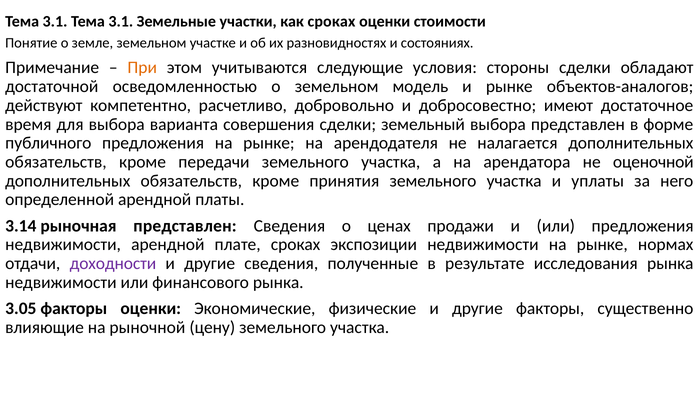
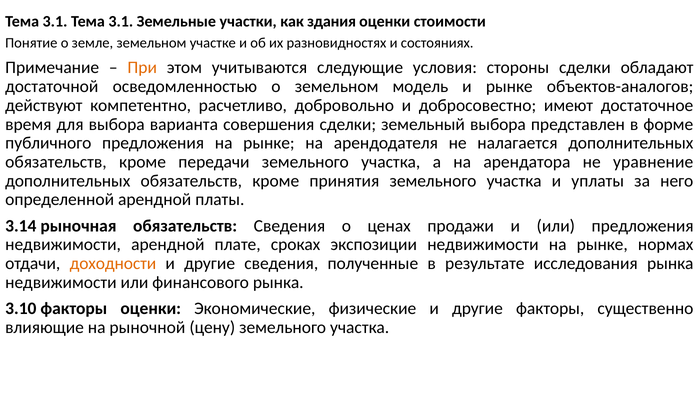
как сроках: сроках -> здания
оценочной: оценочной -> уравнение
рыночная представлен: представлен -> обязательств
доходности colour: purple -> orange
3.05: 3.05 -> 3.10
